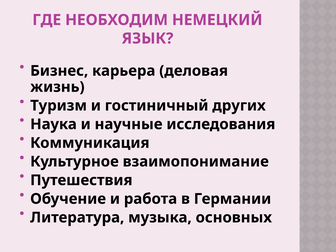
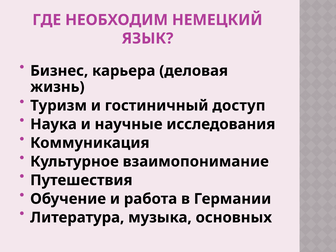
других: других -> доступ
